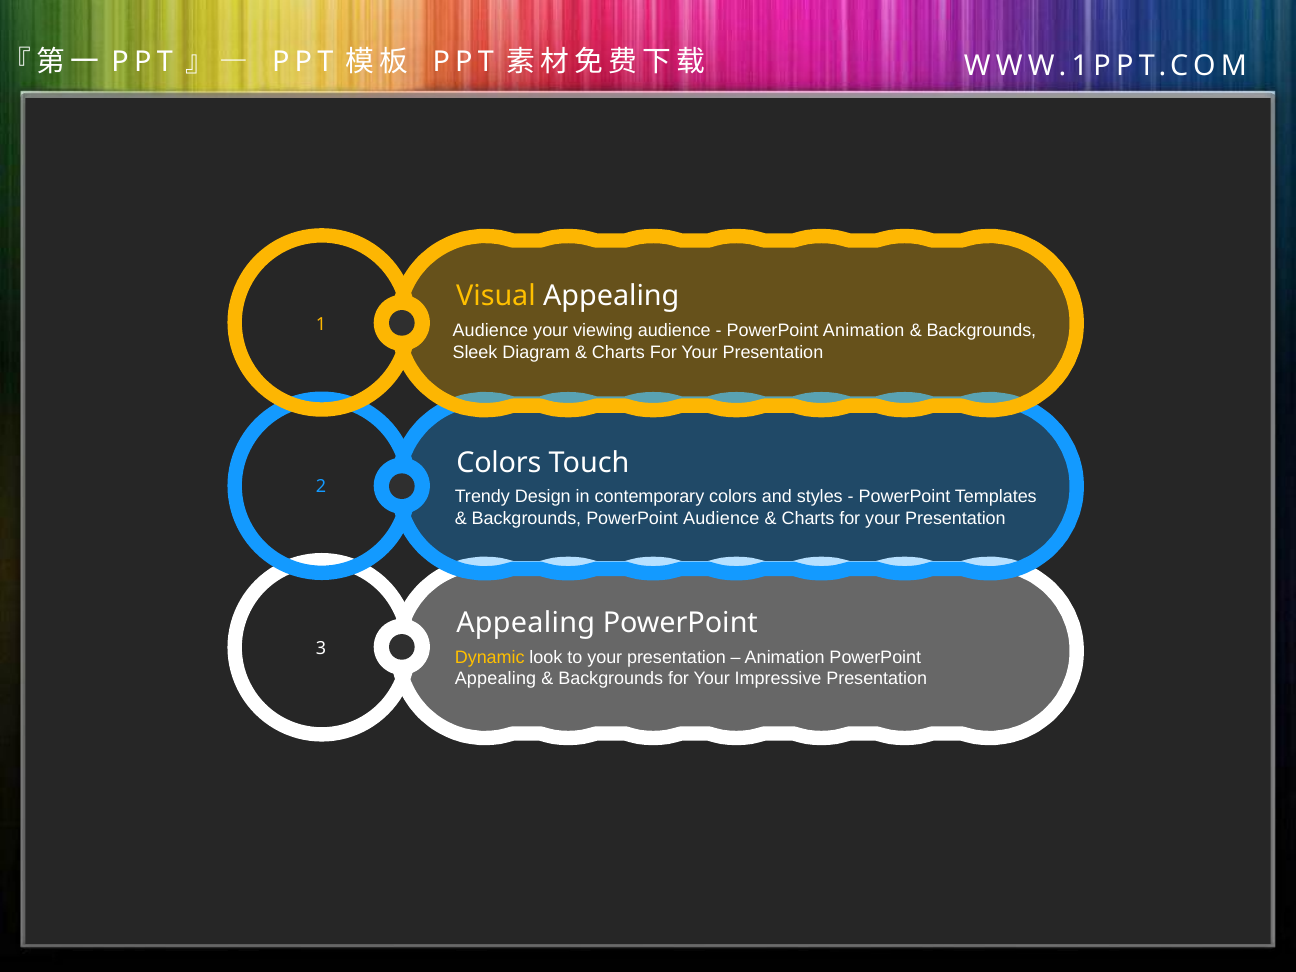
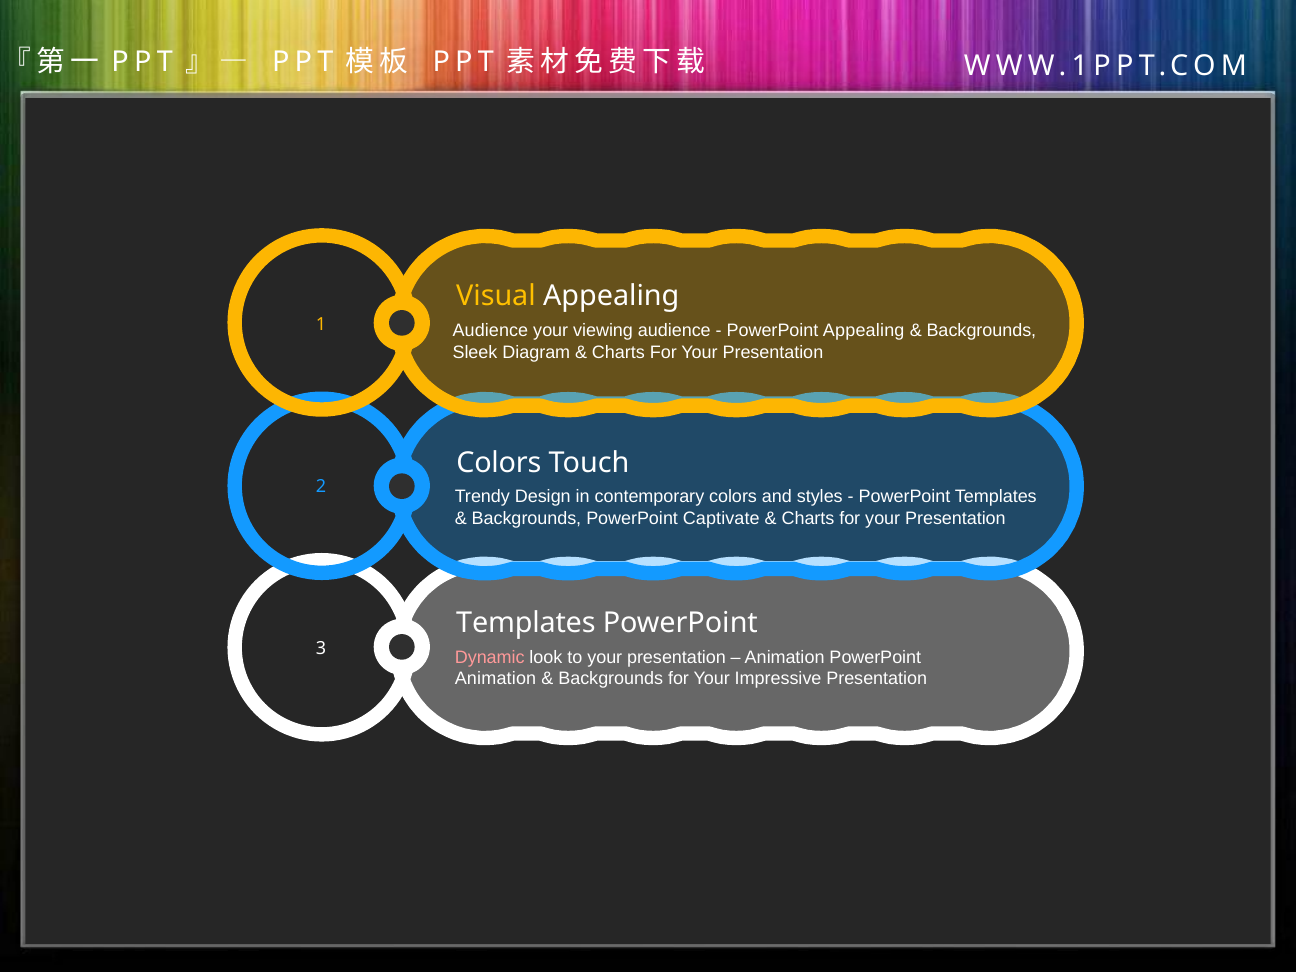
PowerPoint Animation: Animation -> Appealing
PowerPoint Audience: Audience -> Captivate
Appealing at (526, 623): Appealing -> Templates
Dynamic colour: yellow -> pink
Appealing at (496, 679): Appealing -> Animation
